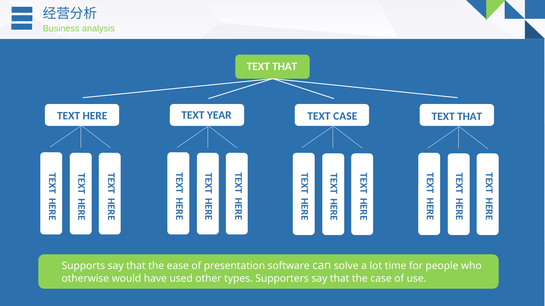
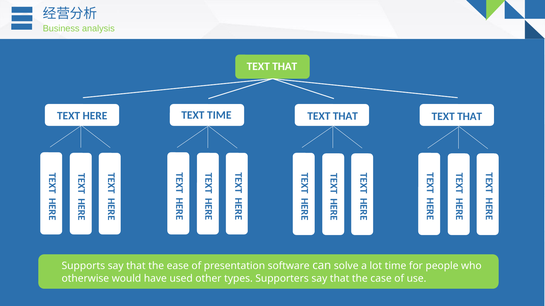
TEXT YEAR: YEAR -> TIME
CASE at (345, 116): CASE -> THAT
